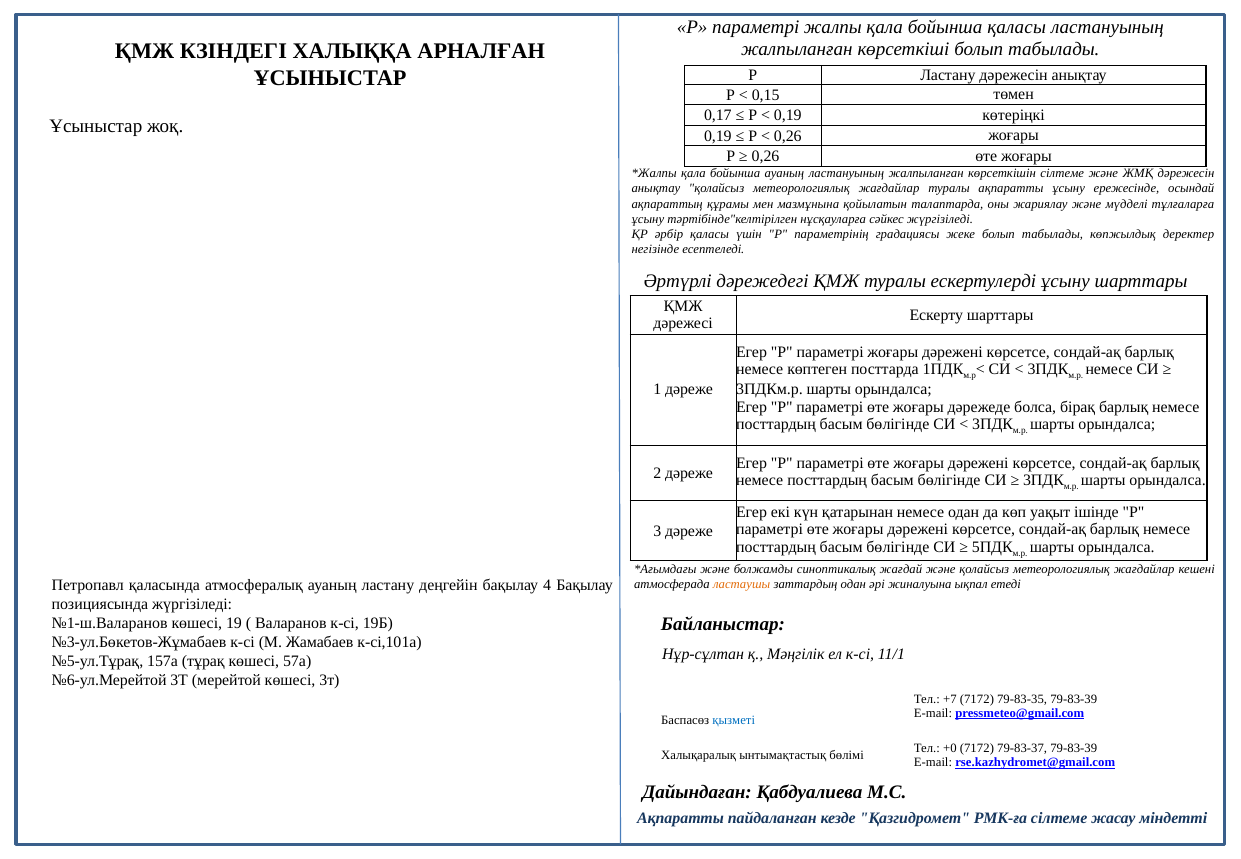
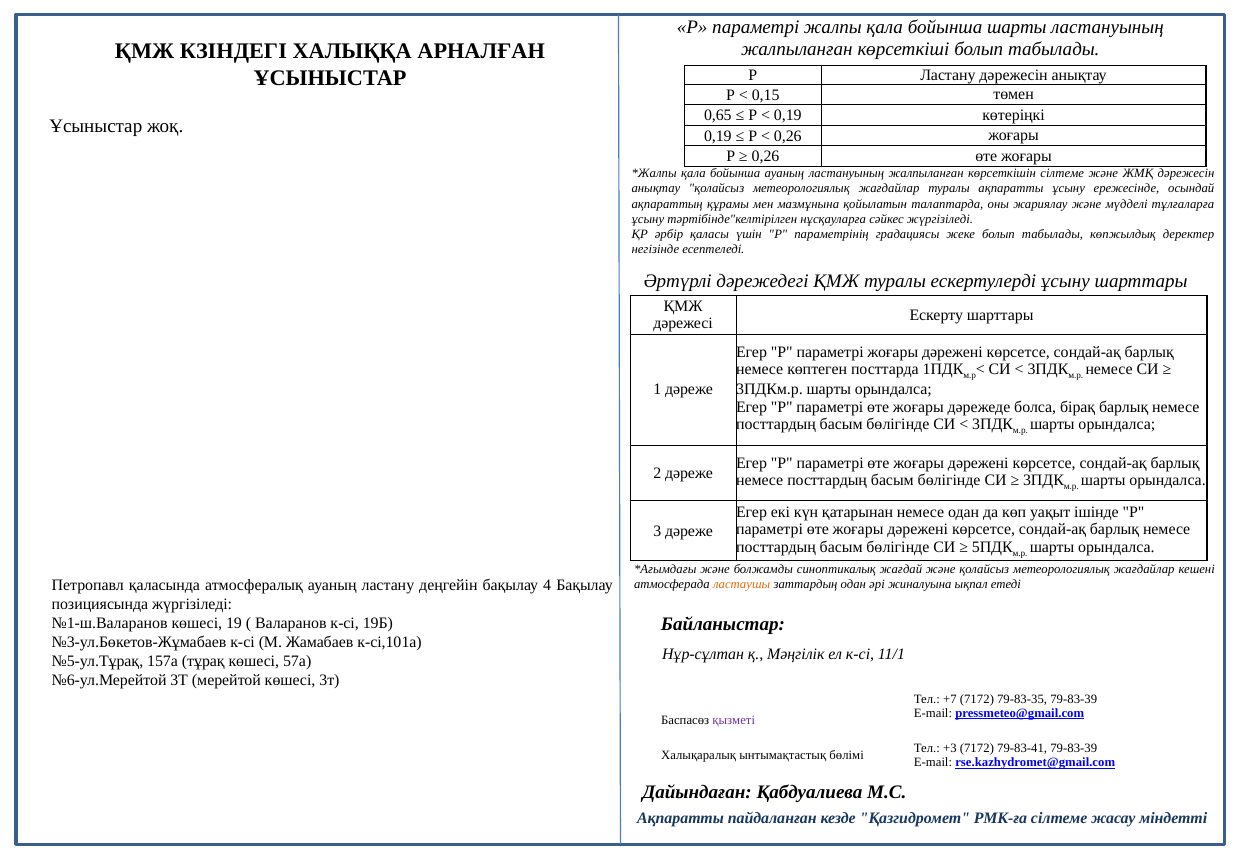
бойынша қаласы: қаласы -> шарты
0,17: 0,17 -> 0,65
қызметі colour: blue -> purple
+0: +0 -> +3
79-83-37: 79-83-37 -> 79-83-41
